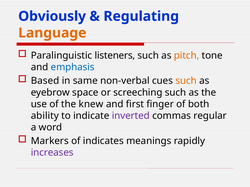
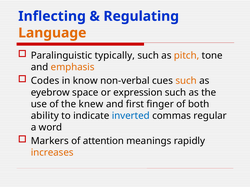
Obviously: Obviously -> Inflecting
listeners: listeners -> typically
emphasis colour: blue -> orange
Based: Based -> Codes
same: same -> know
screeching: screeching -> expression
inverted colour: purple -> blue
indicates: indicates -> attention
increases colour: purple -> orange
